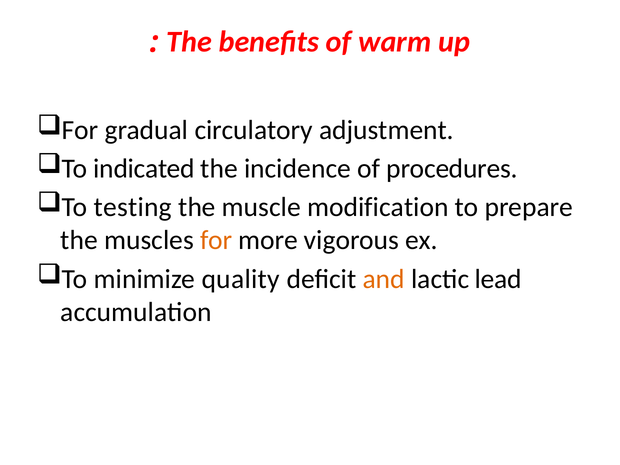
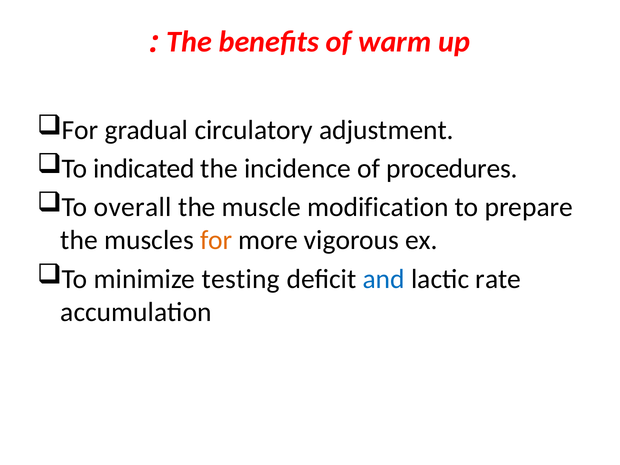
testing: testing -> overall
quality: quality -> testing
and colour: orange -> blue
lead: lead -> rate
